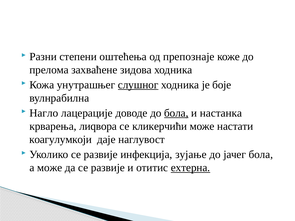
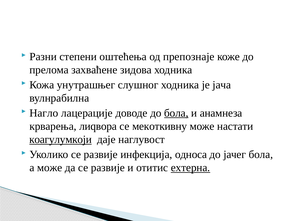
слушног underline: present -> none
боје: боје -> јача
настанка: настанка -> анамнеза
кликерчићи: кликерчићи -> мекоткивну
коагулумкоји underline: none -> present
зујање: зујање -> односа
